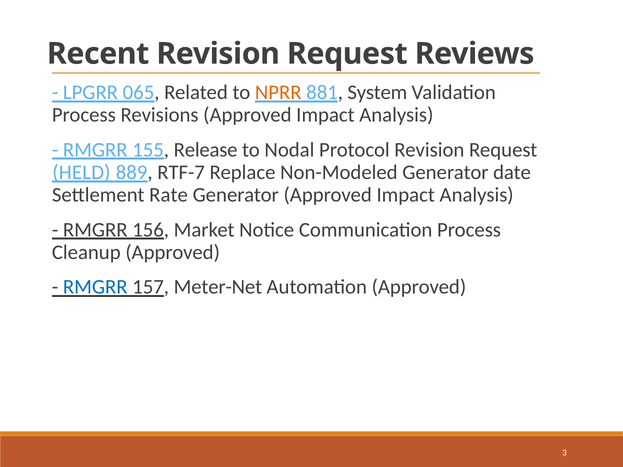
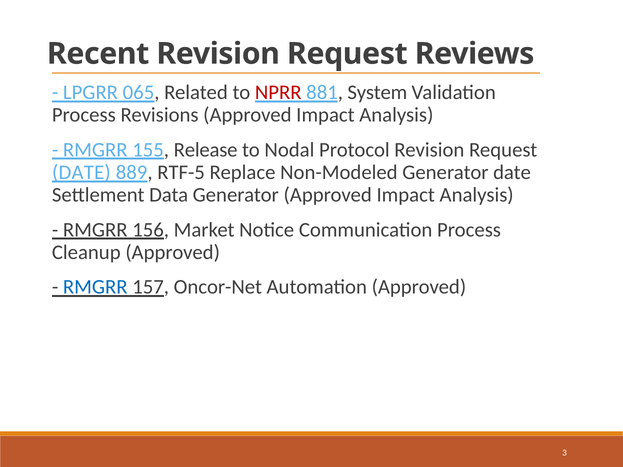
NPRR colour: orange -> red
HELD at (81, 173): HELD -> DATE
RTF-7: RTF-7 -> RTF-5
Rate: Rate -> Data
Meter-Net: Meter-Net -> Oncor-Net
